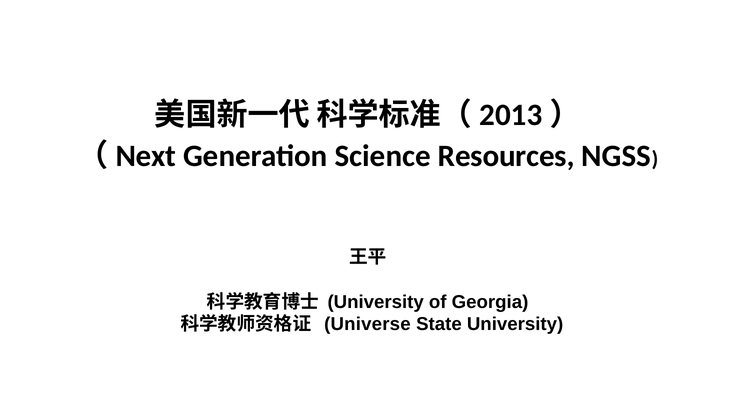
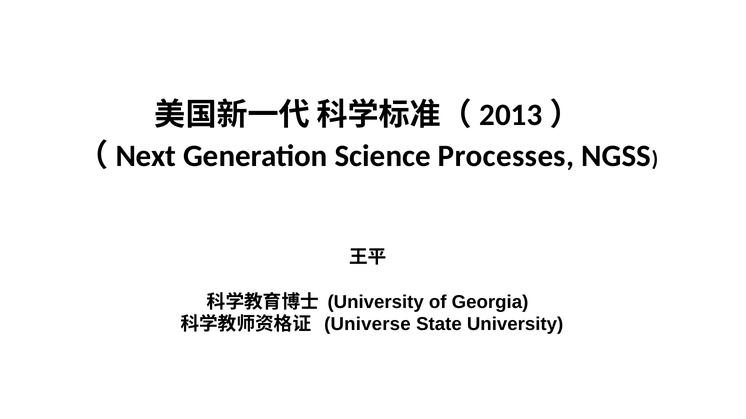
Resources: Resources -> Processes
